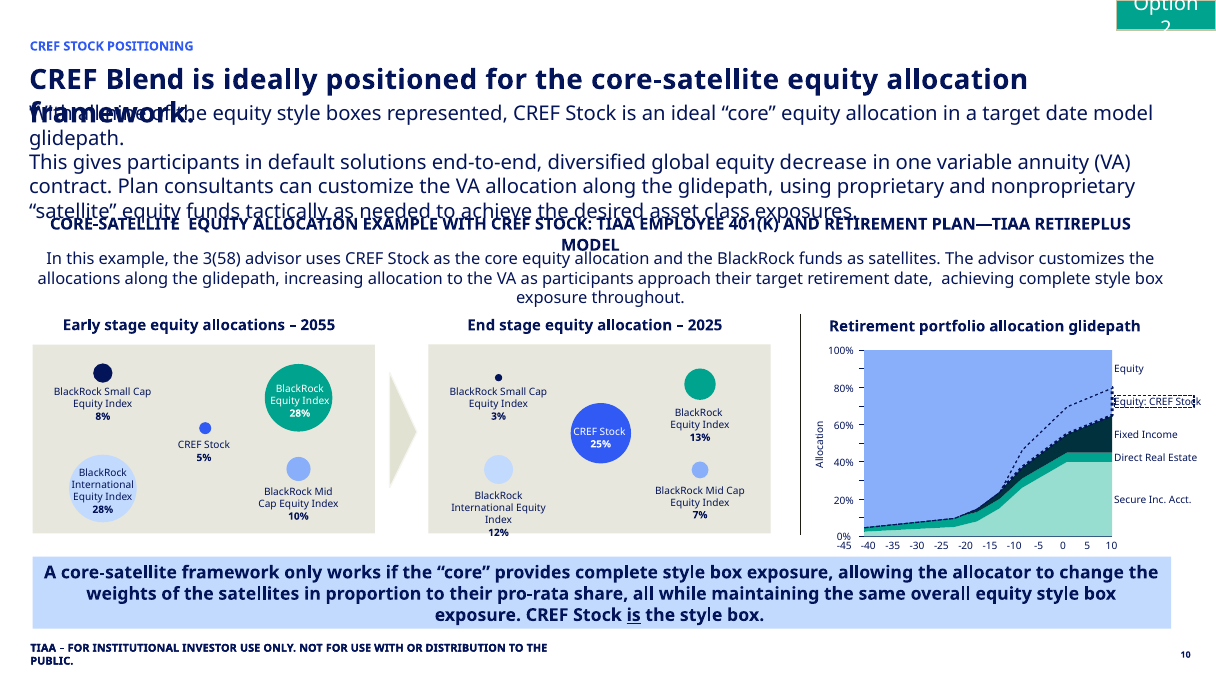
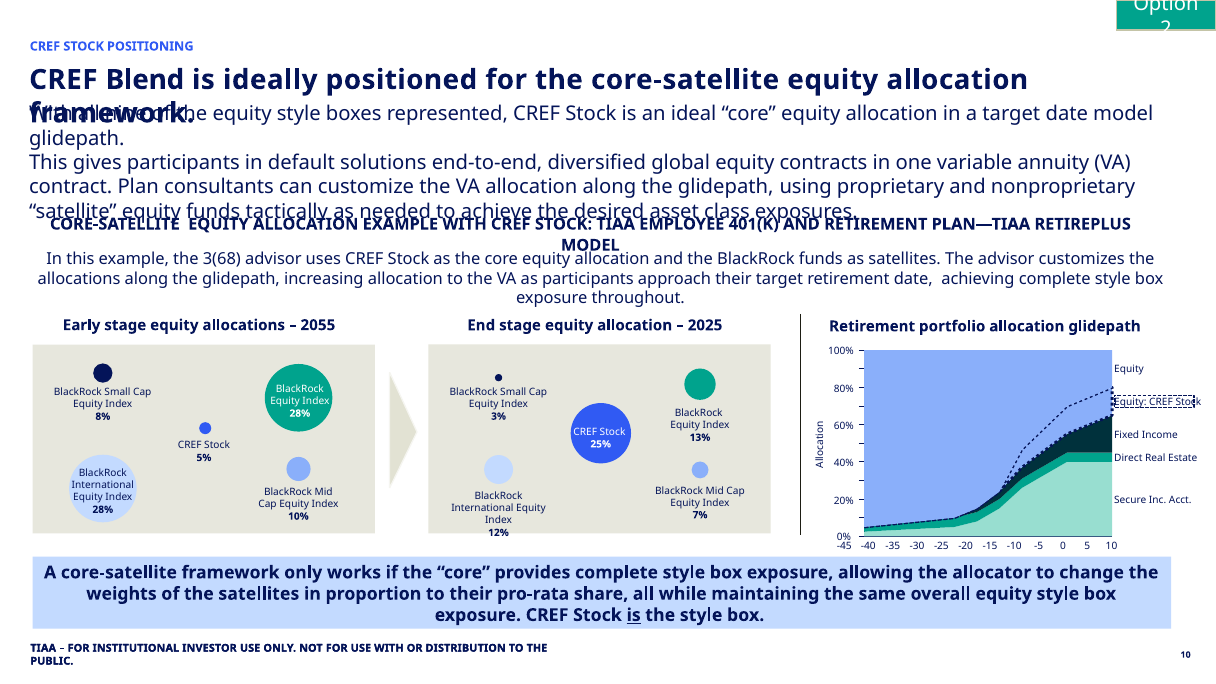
decrease: decrease -> contracts
3(58: 3(58 -> 3(68
